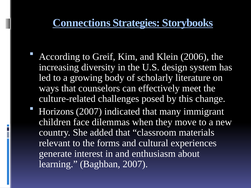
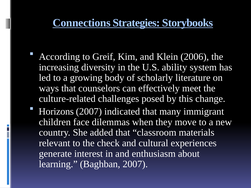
design: design -> ability
forms: forms -> check
